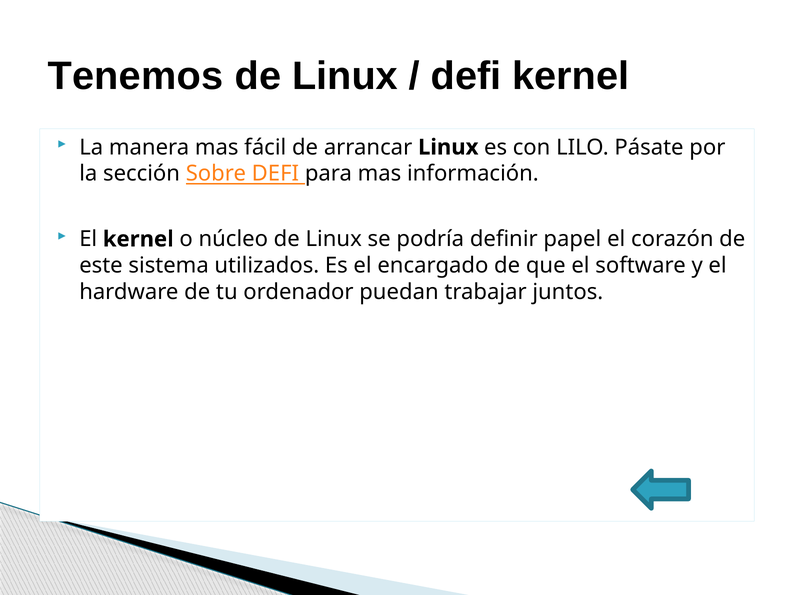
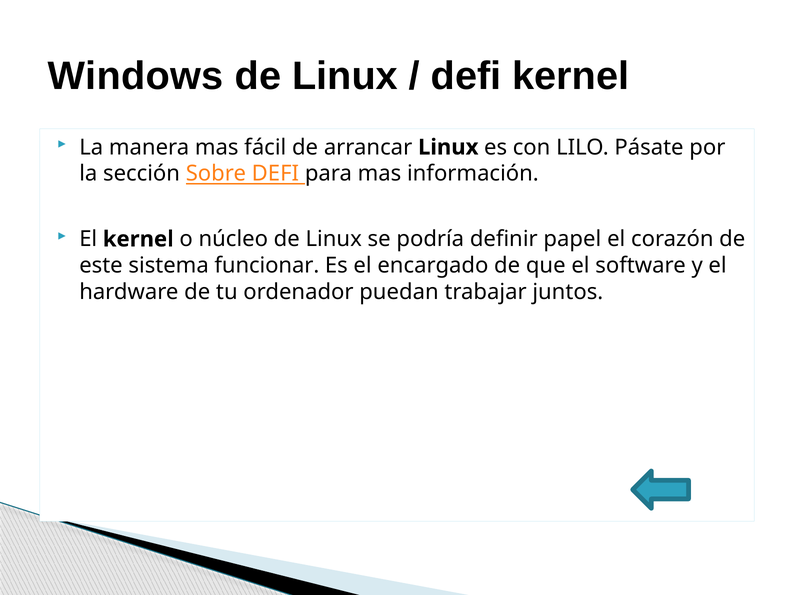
Tenemos: Tenemos -> Windows
utilizados: utilizados -> funcionar
